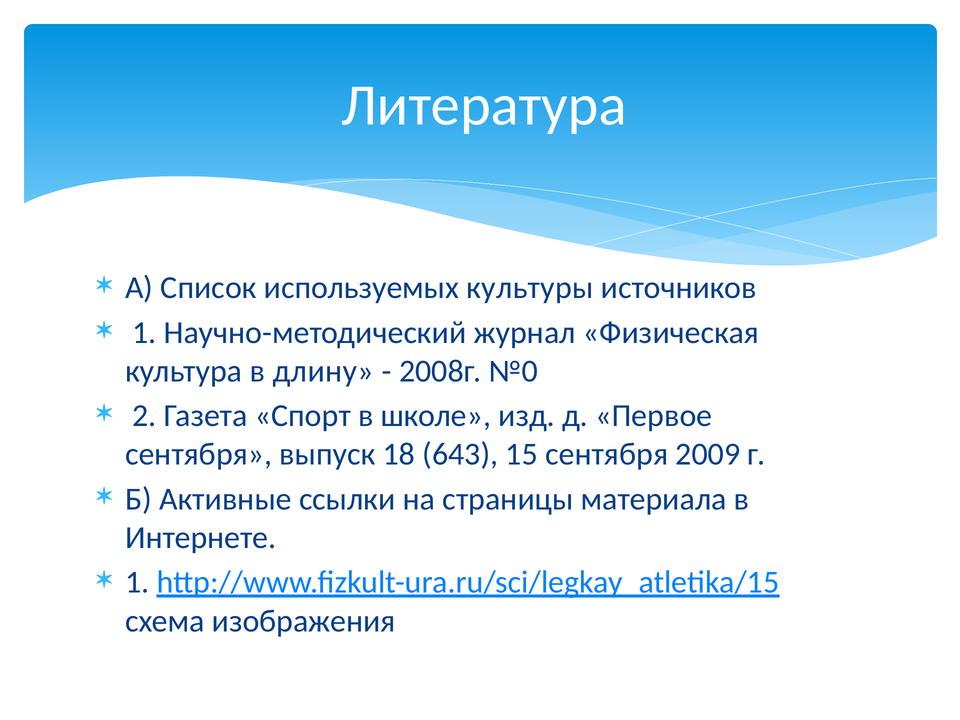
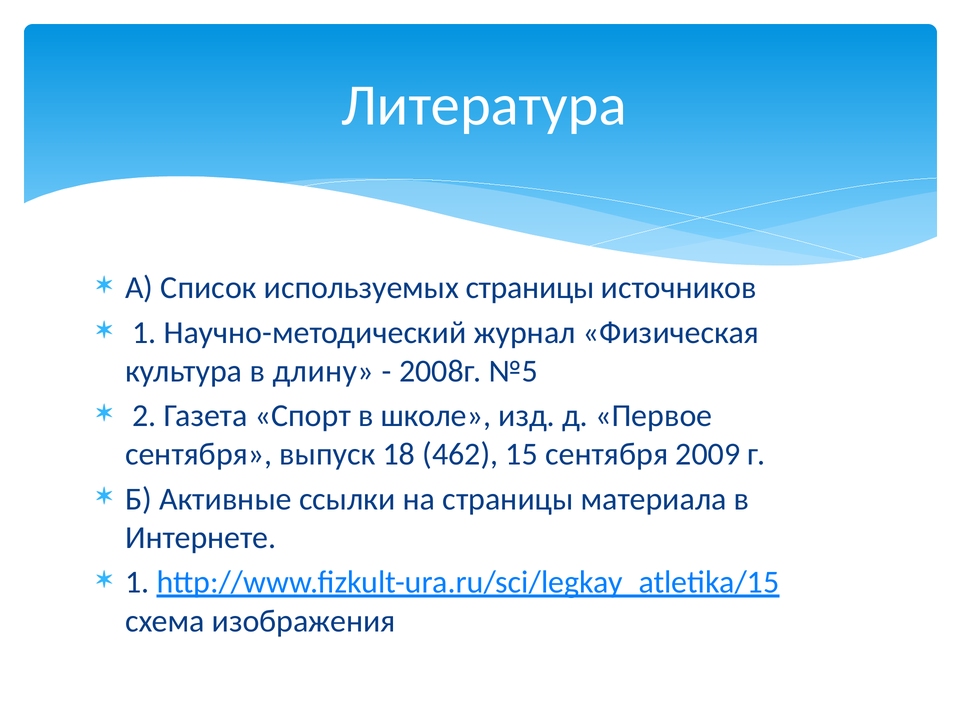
используемых культуры: культуры -> страницы
№0: №0 -> №5
643: 643 -> 462
